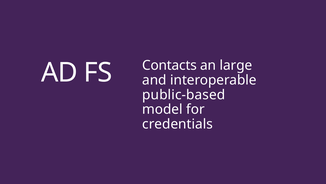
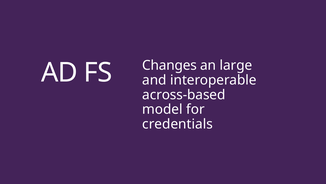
Contacts: Contacts -> Changes
public-based: public-based -> across-based
